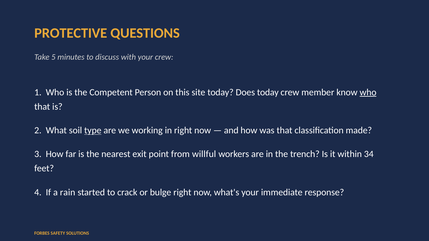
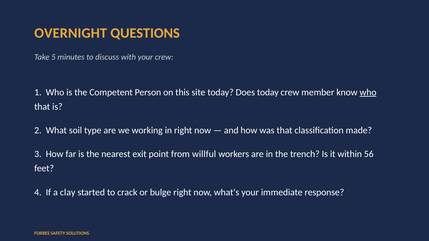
PROTECTIVE: PROTECTIVE -> OVERNIGHT
type underline: present -> none
34: 34 -> 56
rain: rain -> clay
